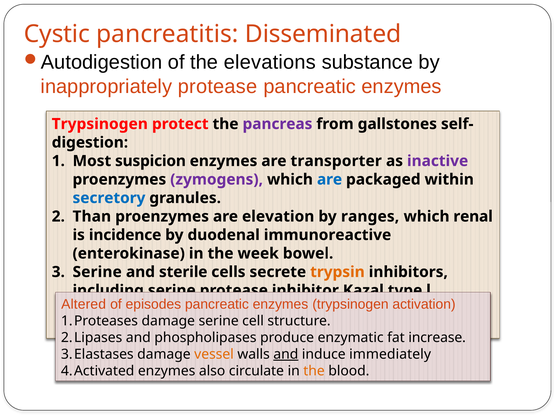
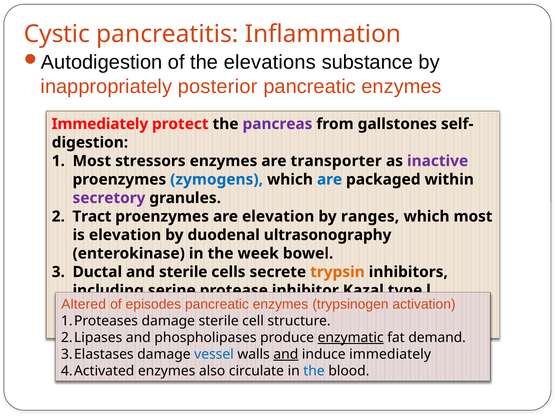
Disseminated: Disseminated -> Inflammation
inappropriately protease: protease -> posterior
Trypsinogen at (100, 124): Trypsinogen -> Immediately
suspicion: suspicion -> stressors
zymogens colour: purple -> blue
secretory colour: blue -> purple
Than: Than -> Tract
which renal: renal -> most
is incidence: incidence -> elevation
immunoreactive: immunoreactive -> ultrasonography
Serine at (97, 272): Serine -> Ductal
damage serine: serine -> sterile
enzymatic underline: none -> present
increase: increase -> demand
vessel colour: orange -> blue
the at (314, 371) colour: orange -> blue
